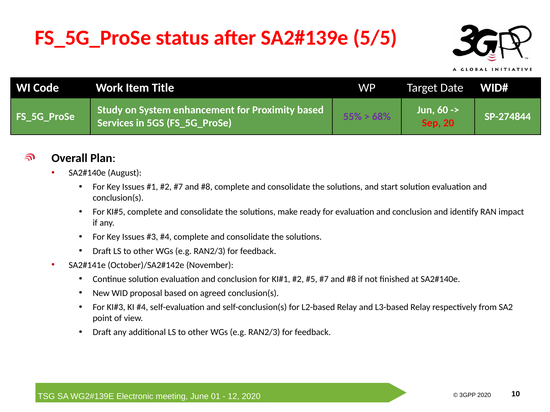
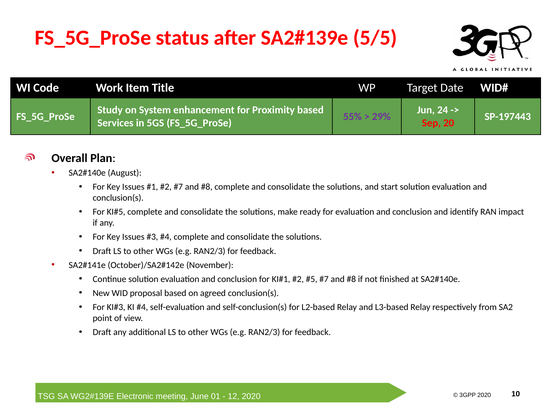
60: 60 -> 24
68%: 68% -> 29%
SP-274844: SP-274844 -> SP-197443
